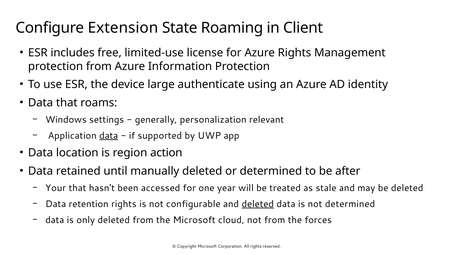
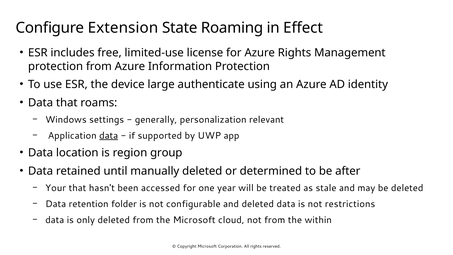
Client: Client -> Effect
action: action -> group
retention rights: rights -> folder
deleted at (258, 204) underline: present -> none
not determined: determined -> restrictions
forces: forces -> within
